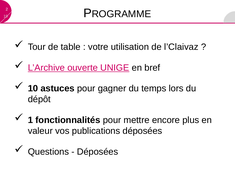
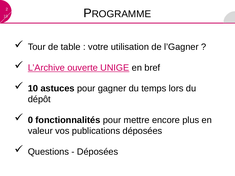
l’Claivaz: l’Claivaz -> l’Gagner
1: 1 -> 0
